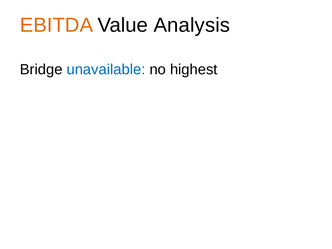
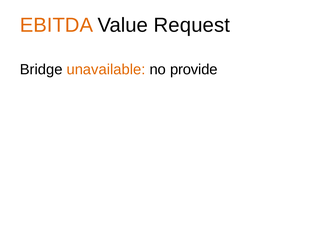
Analysis: Analysis -> Request
unavailable colour: blue -> orange
highest: highest -> provide
